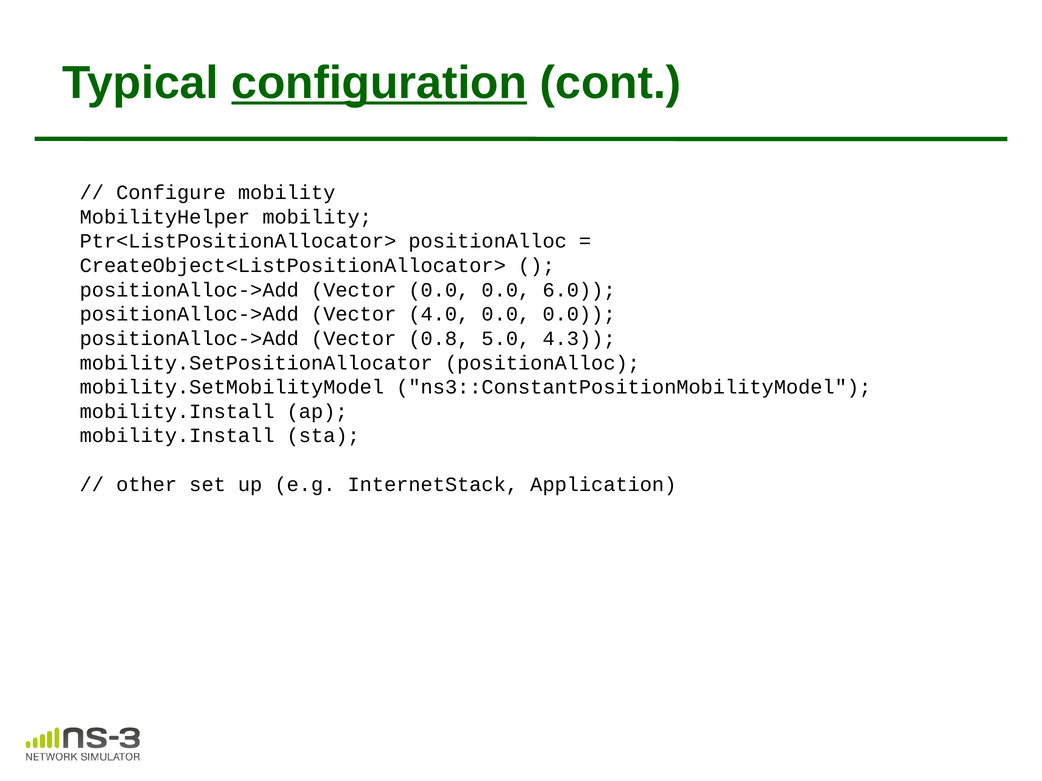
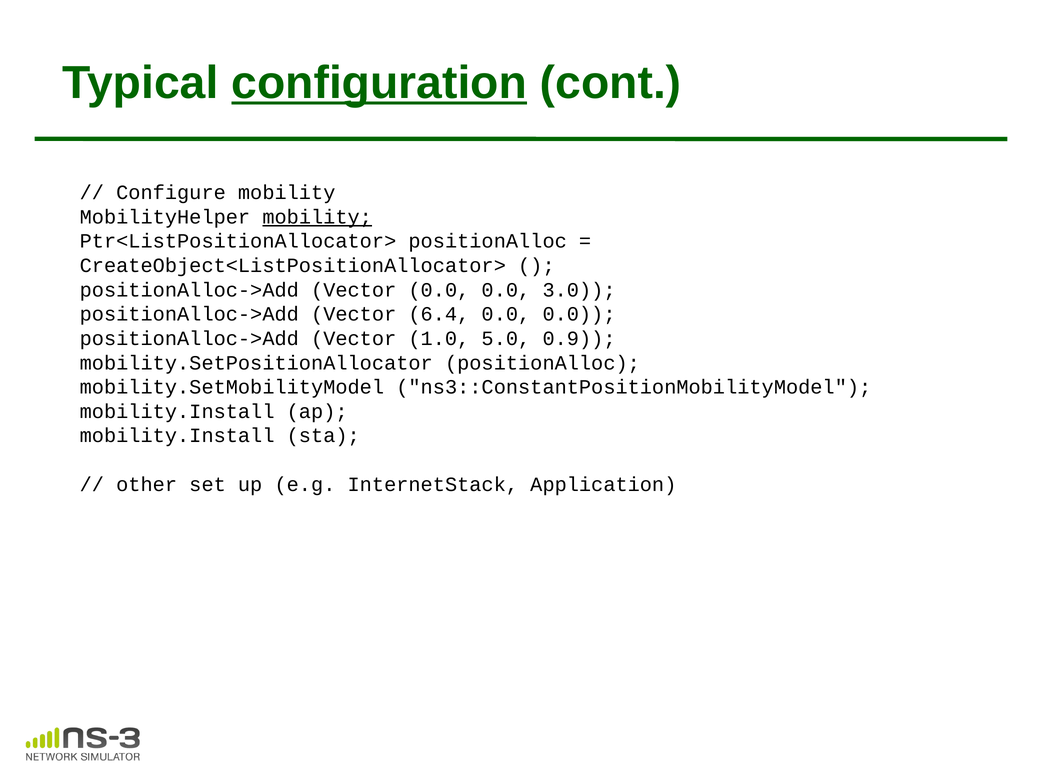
mobility at (317, 217) underline: none -> present
6.0: 6.0 -> 3.0
4.0: 4.0 -> 6.4
0.8: 0.8 -> 1.0
4.3: 4.3 -> 0.9
